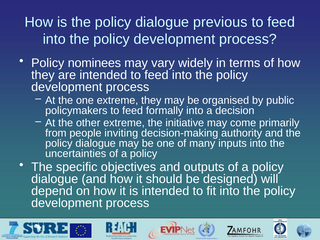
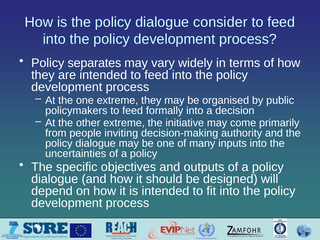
previous: previous -> consider
nominees: nominees -> separates
